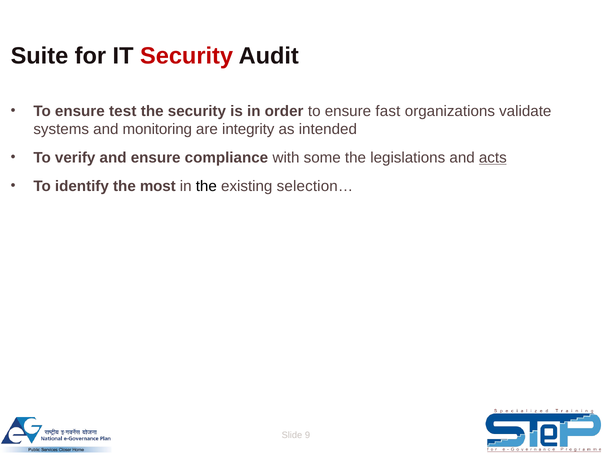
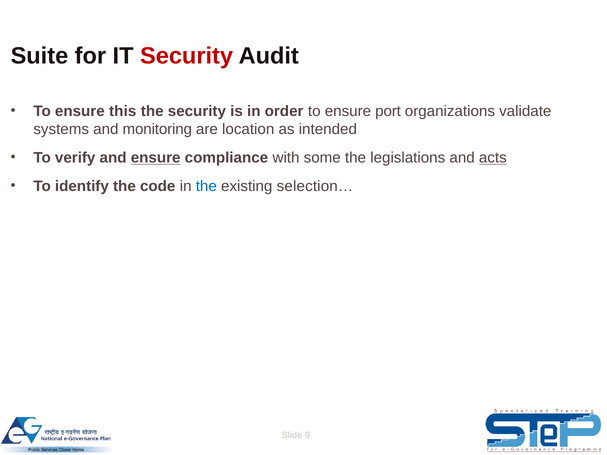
test: test -> this
fast: fast -> port
integrity: integrity -> location
ensure at (156, 158) underline: none -> present
most: most -> code
the at (206, 186) colour: black -> blue
